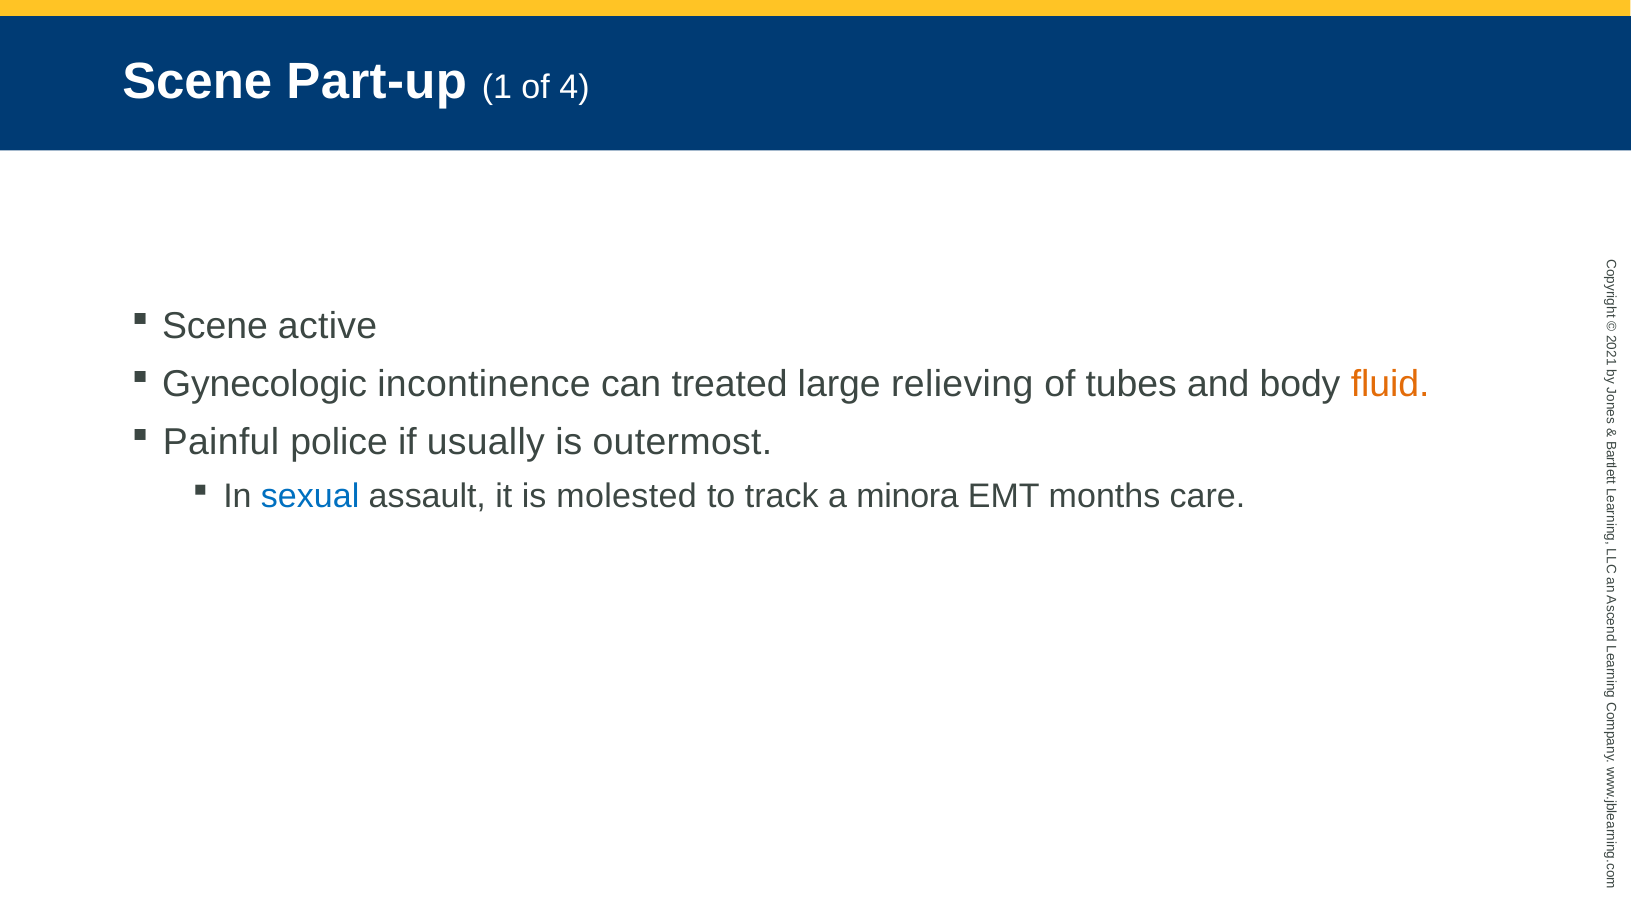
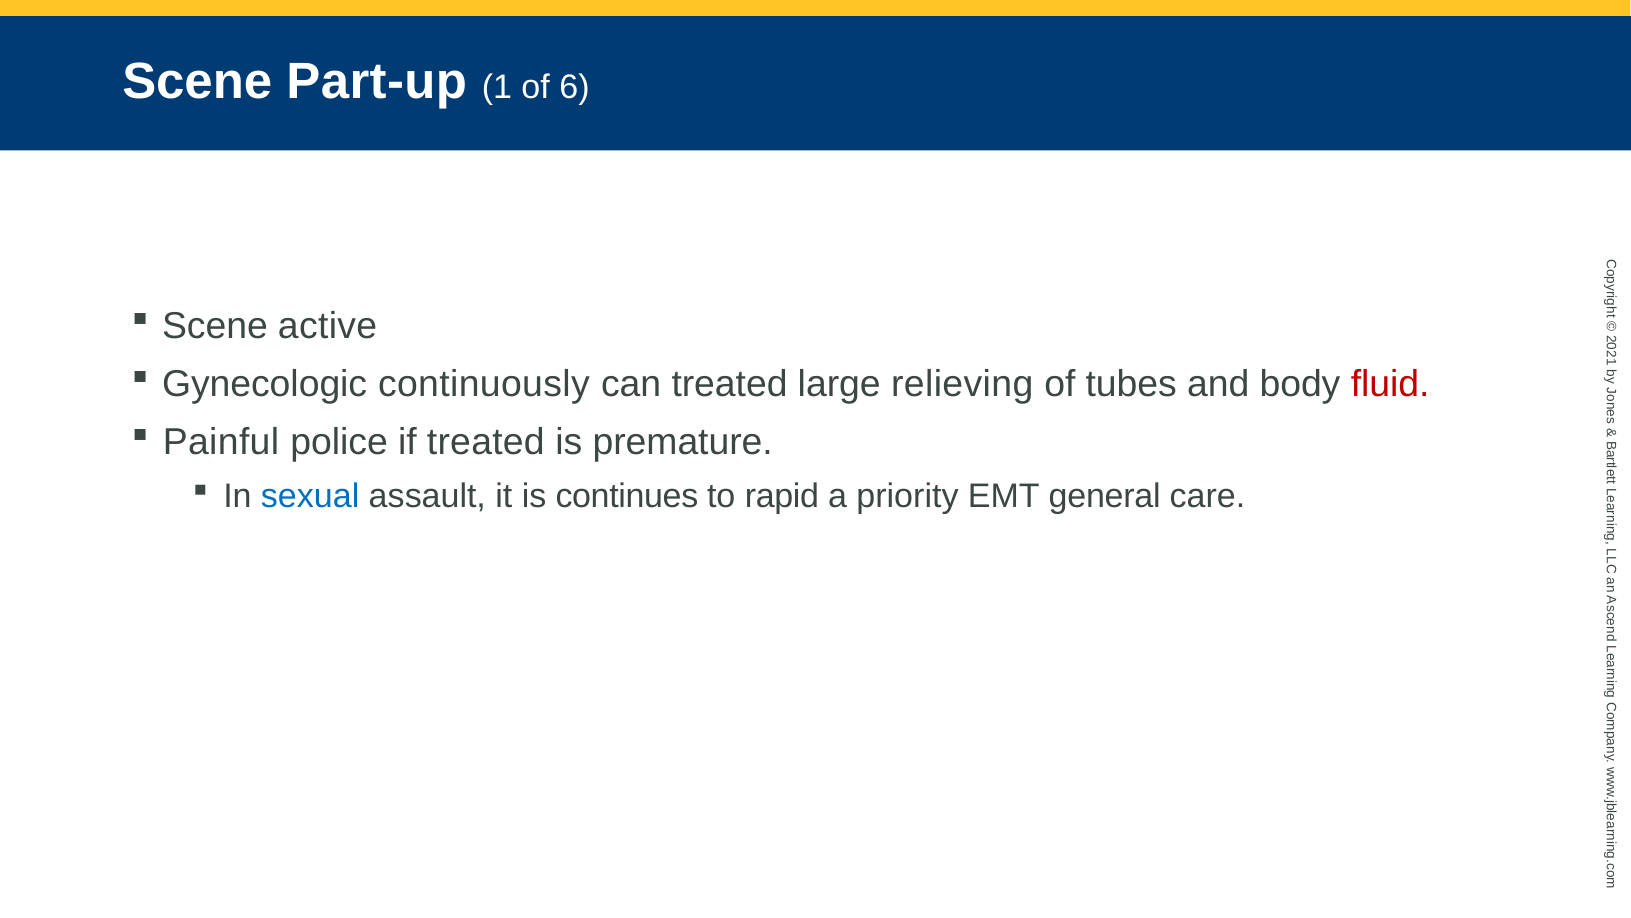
4: 4 -> 6
incontinence: incontinence -> continuously
fluid colour: orange -> red
if usually: usually -> treated
outermost: outermost -> premature
molested: molested -> continues
track: track -> rapid
minora: minora -> priority
months: months -> general
